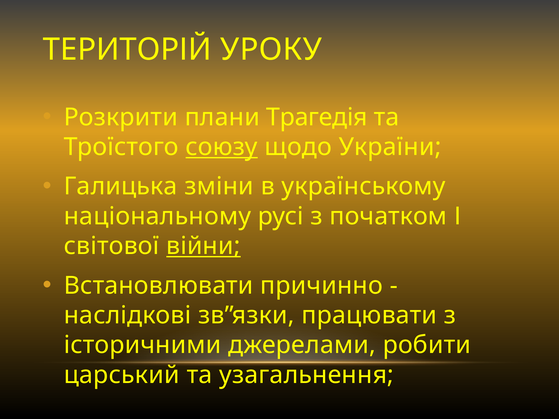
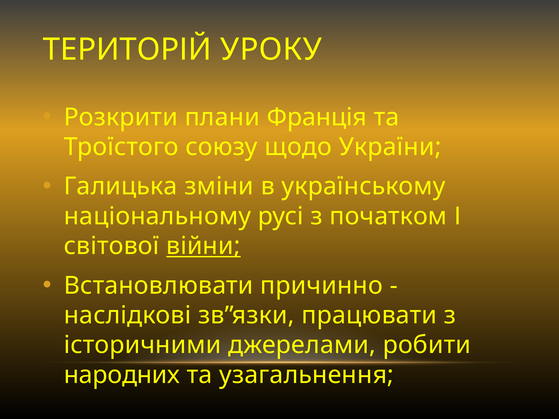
Трагедія: Трагедія -> Франція
союзу underline: present -> none
царський: царський -> народних
